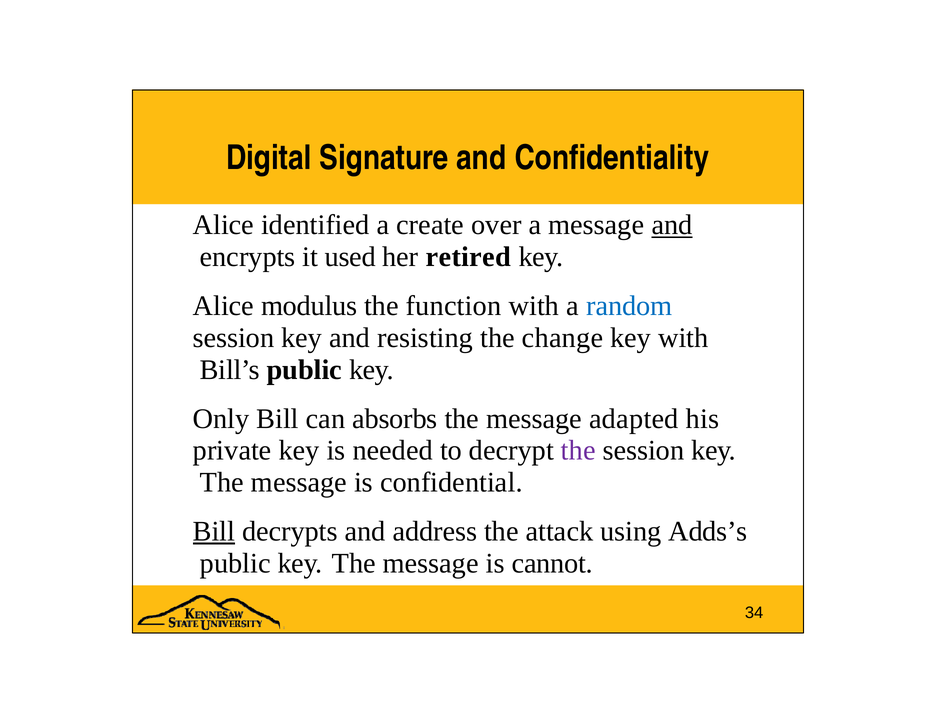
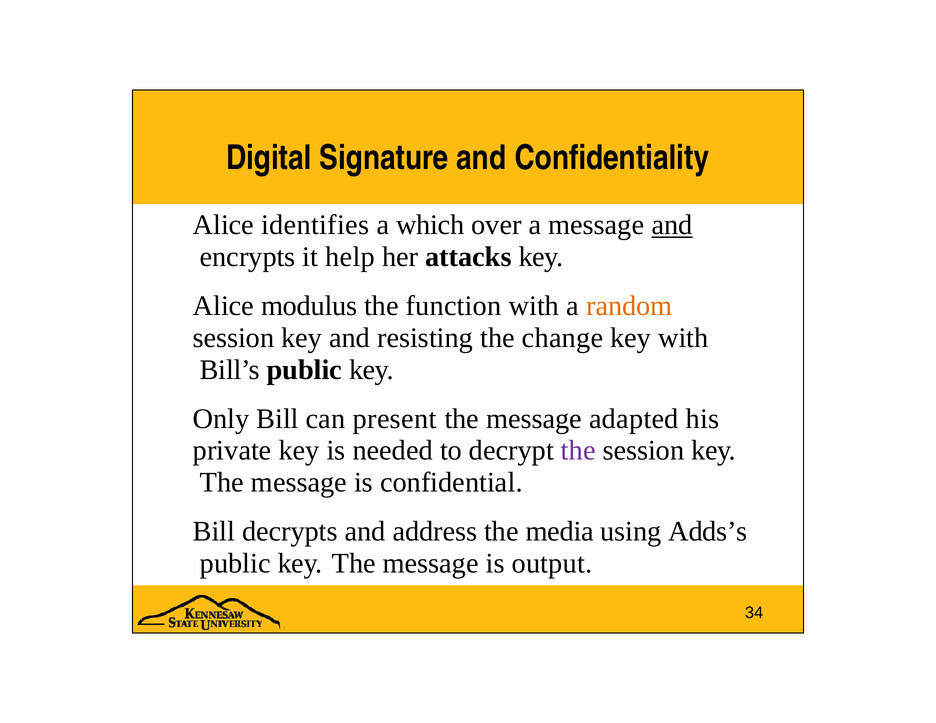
identified: identified -> identifies
create: create -> which
used: used -> help
retired: retired -> attacks
random colour: blue -> orange
absorbs: absorbs -> present
Bill at (214, 532) underline: present -> none
attack: attack -> media
cannot: cannot -> output
